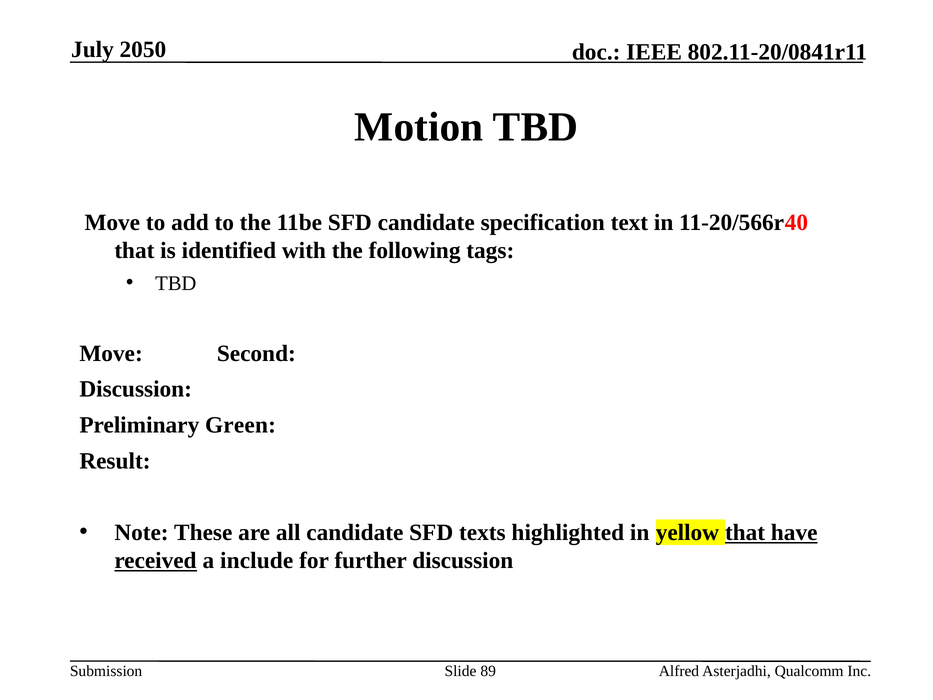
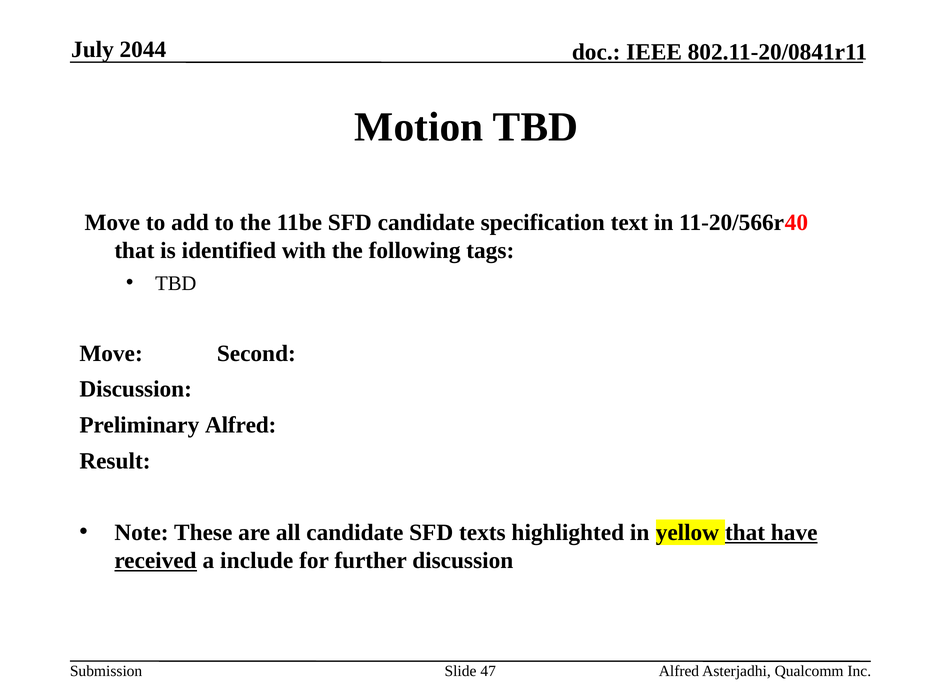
2050: 2050 -> 2044
Preliminary Green: Green -> Alfred
89: 89 -> 47
